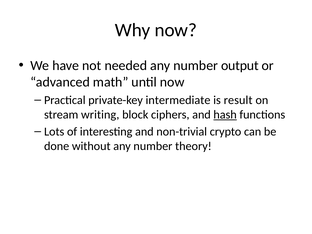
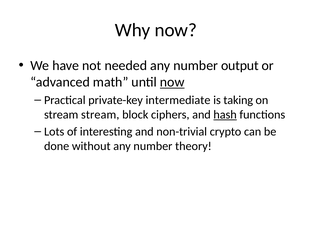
now at (172, 82) underline: none -> present
result: result -> taking
stream writing: writing -> stream
